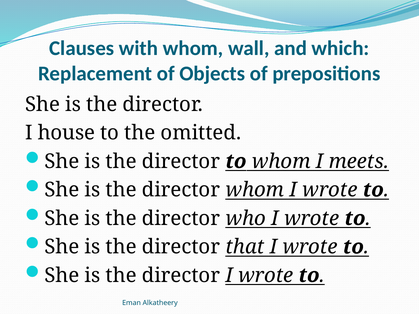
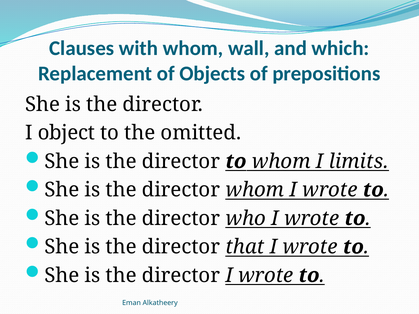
house: house -> object
meets: meets -> limits
